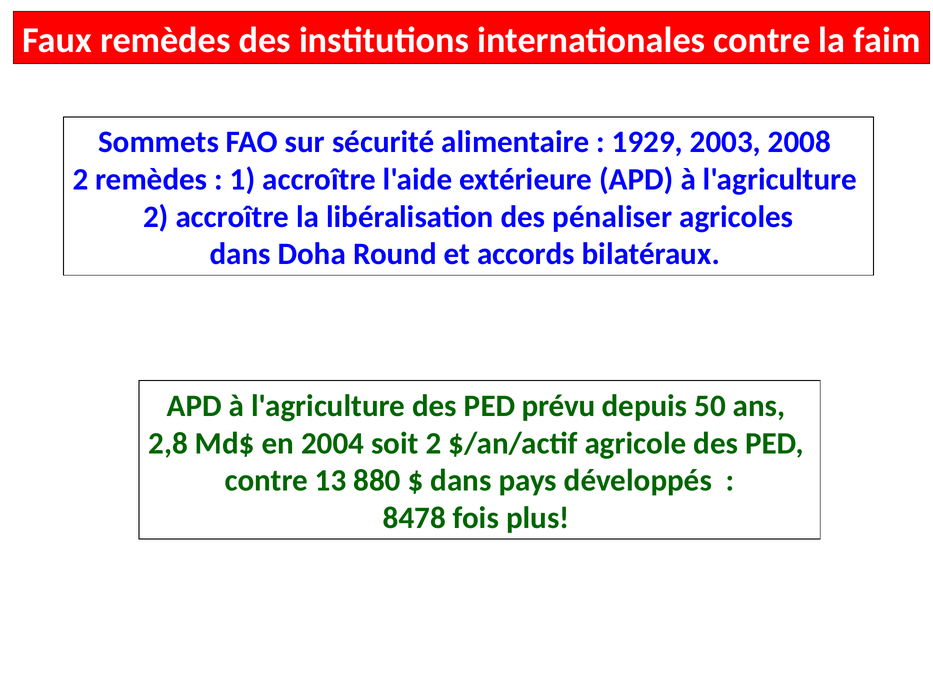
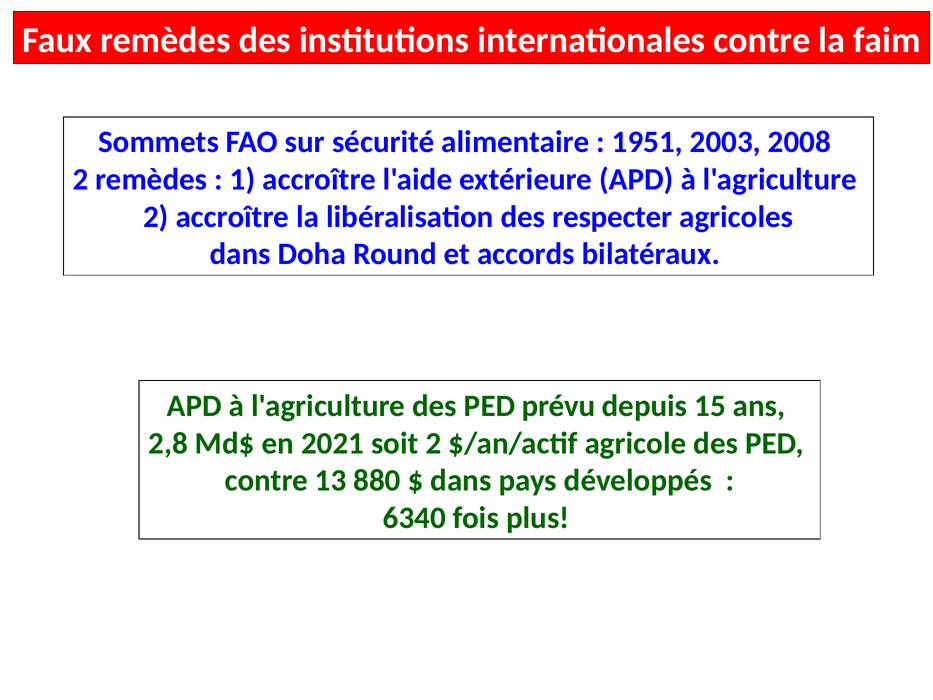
1929: 1929 -> 1951
pénaliser: pénaliser -> respecter
50: 50 -> 15
2004: 2004 -> 2021
8478: 8478 -> 6340
